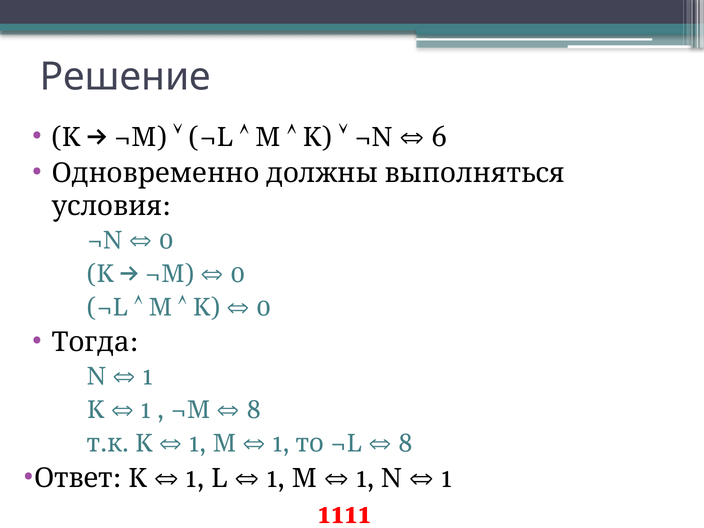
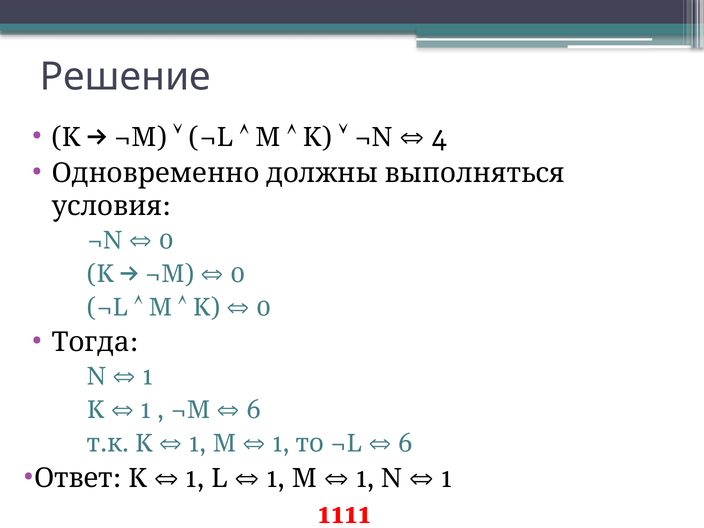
6: 6 -> 4
8 at (254, 410): 8 -> 6
8 at (405, 443): 8 -> 6
